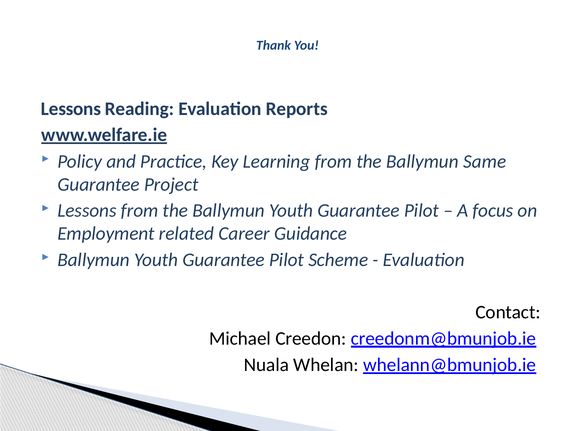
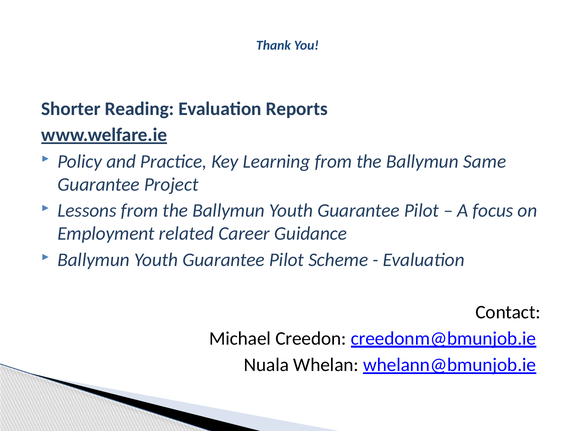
Lessons at (71, 109): Lessons -> Shorter
